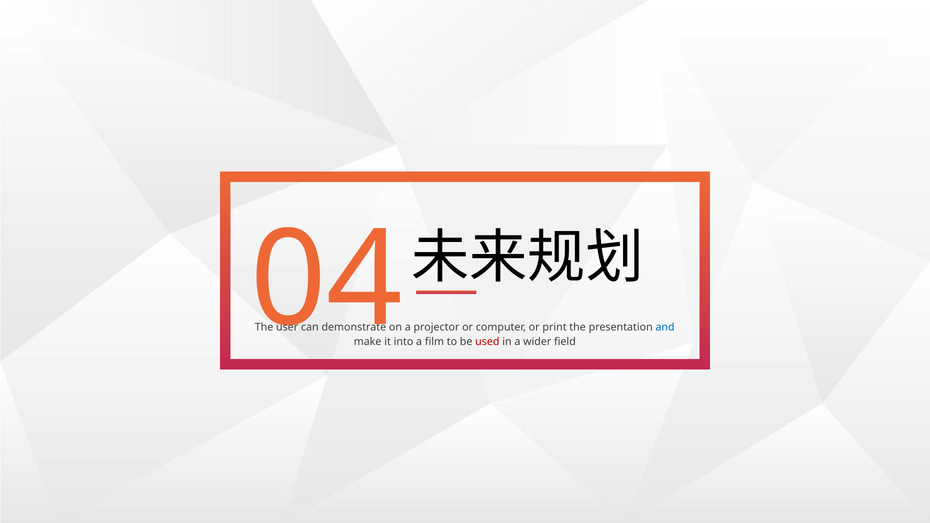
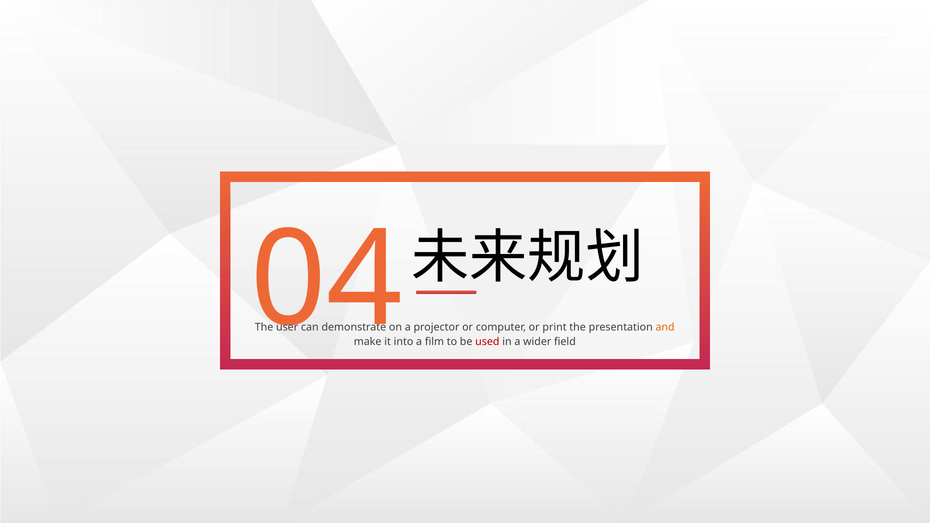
and colour: blue -> orange
